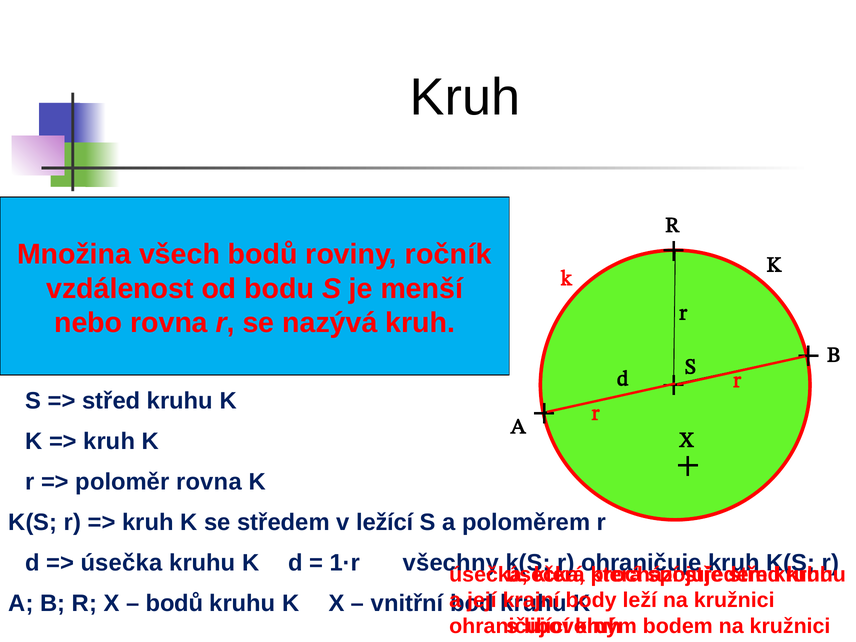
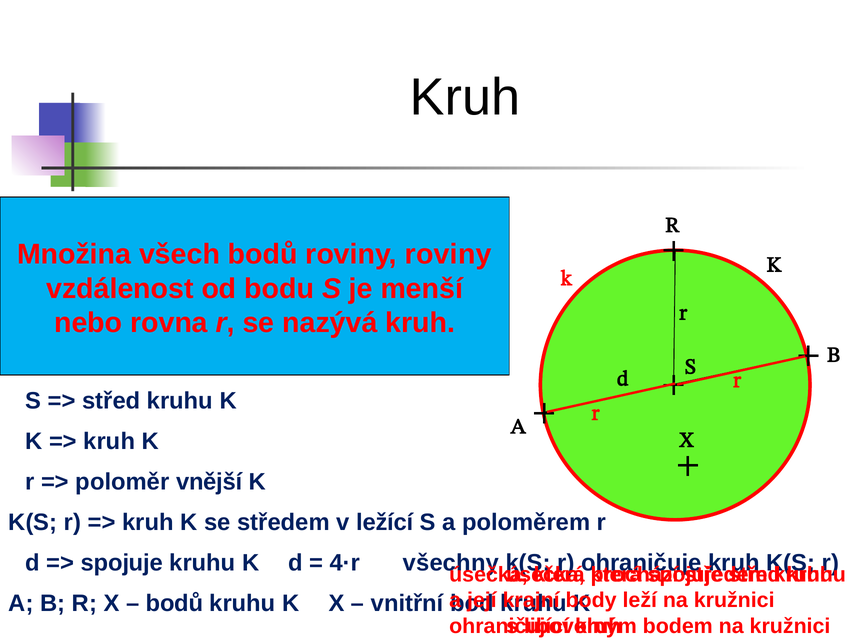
roviny ročník: ročník -> roviny
poloměr rovna: rovna -> vnější
úsečka at (122, 563): úsečka -> spojuje
1·r: 1·r -> 4·r
